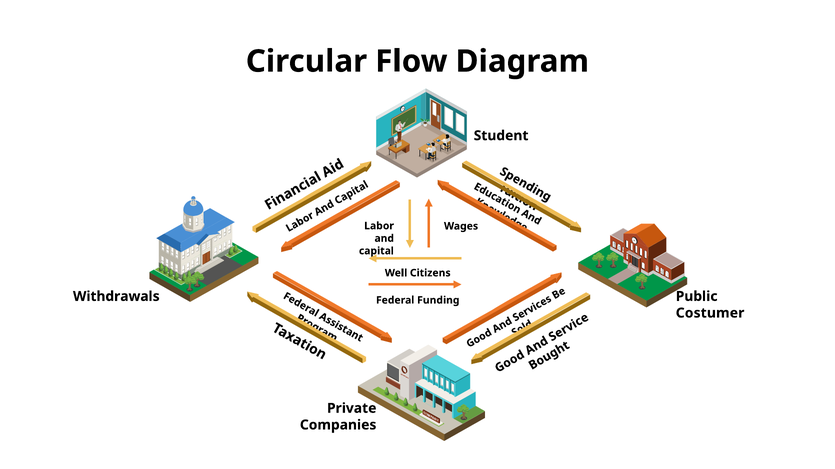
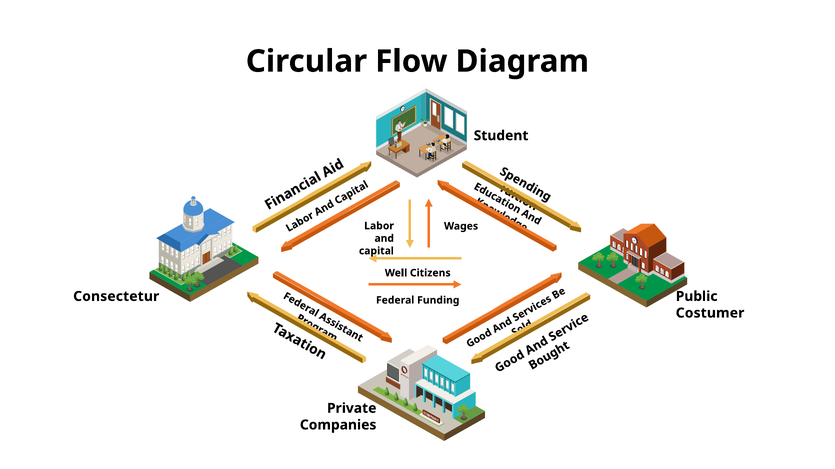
Withdrawals: Withdrawals -> Consectetur
